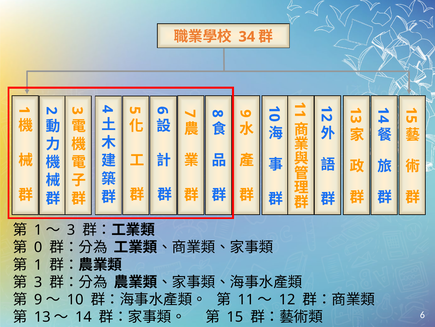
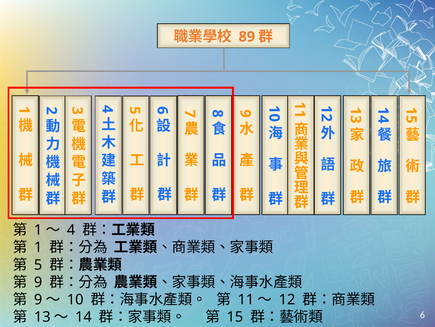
34: 34 -> 89
3 at (71, 229): 3 -> 4
0 at (38, 247): 0 -> 1
1 at (38, 264): 1 -> 5
3 at (38, 282): 3 -> 9
